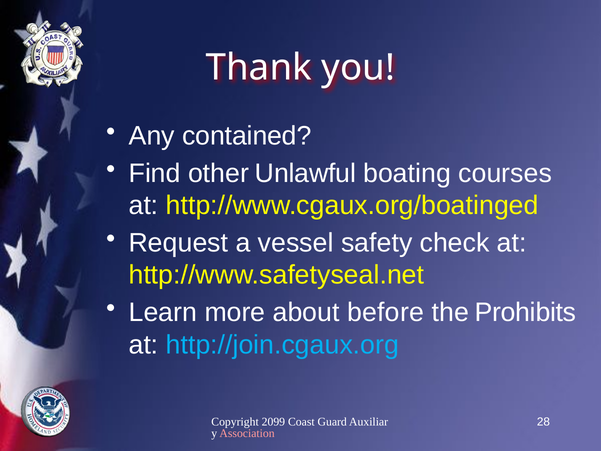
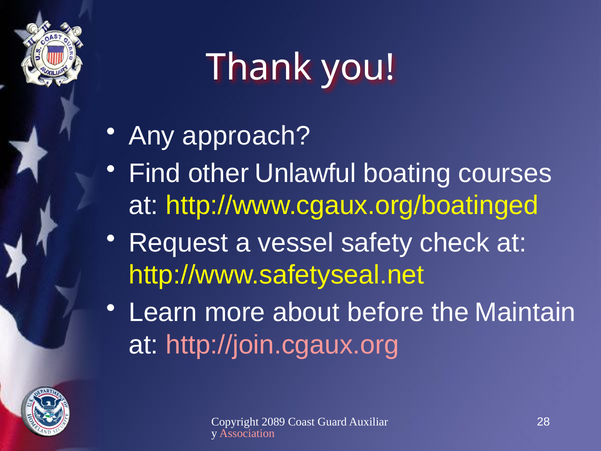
contained: contained -> approach
Prohibits: Prohibits -> Maintain
http://join.cgaux.org colour: light blue -> pink
2099: 2099 -> 2089
